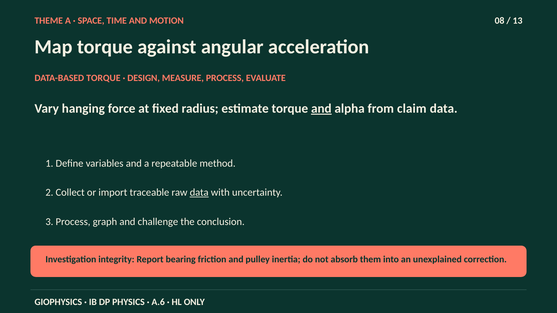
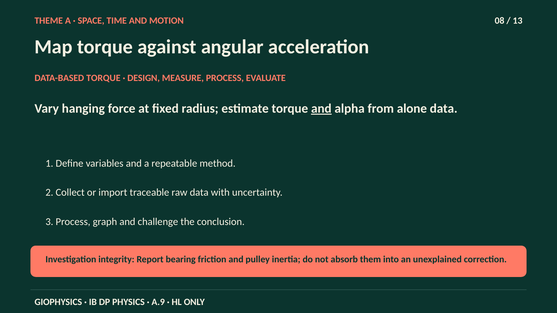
claim: claim -> alone
data at (199, 193) underline: present -> none
A.6: A.6 -> A.9
